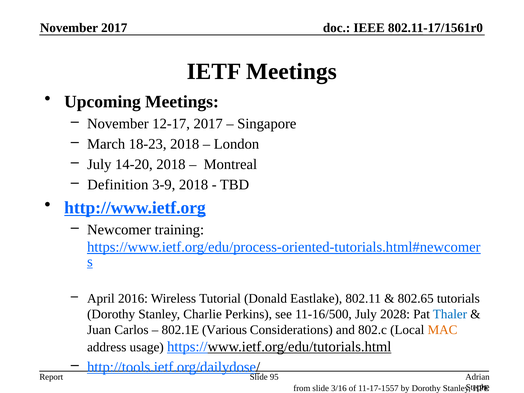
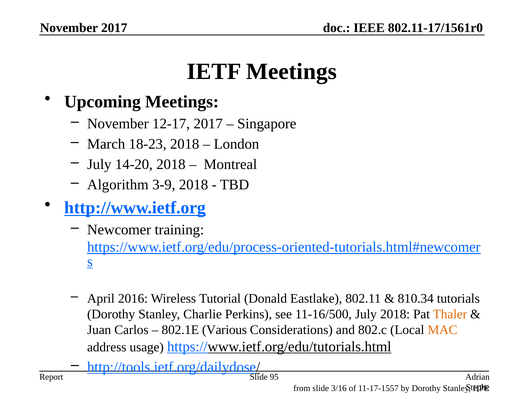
Definition: Definition -> Algorithm
802.65: 802.65 -> 810.34
July 2028: 2028 -> 2018
Thaler colour: blue -> orange
